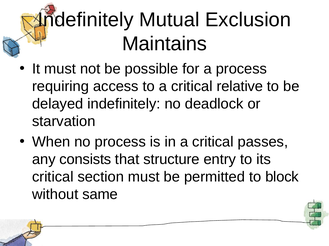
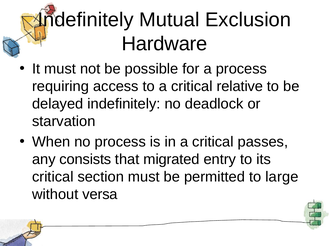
Maintains: Maintains -> Hardware
structure: structure -> migrated
block: block -> large
same: same -> versa
